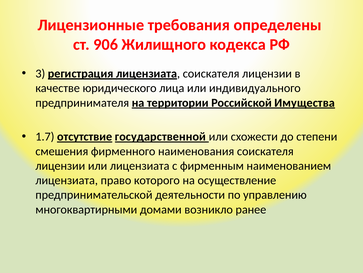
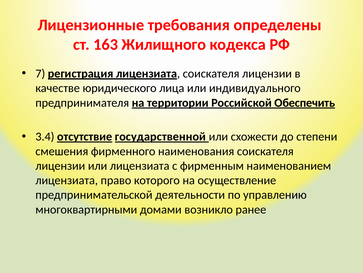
906: 906 -> 163
3: 3 -> 7
Имущества: Имущества -> Обеспечить
1.7: 1.7 -> 3.4
